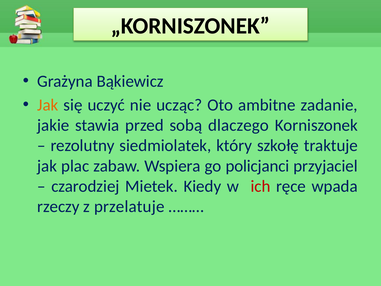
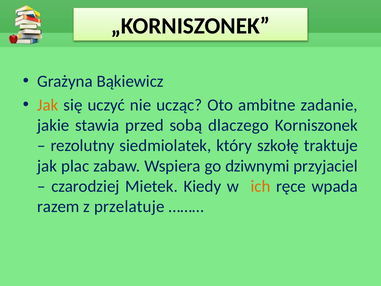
policjanci: policjanci -> dziwnymi
ich colour: red -> orange
rzeczy: rzeczy -> razem
